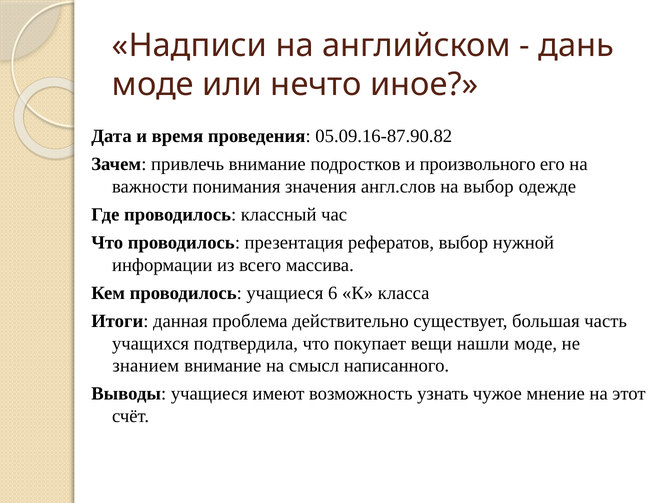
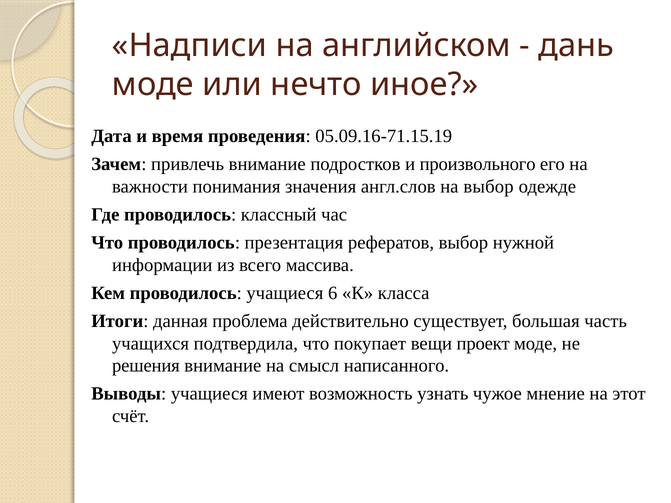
05.09.16-87.90.82: 05.09.16-87.90.82 -> 05.09.16-71.15.19
нашли: нашли -> проект
знанием: знанием -> решения
